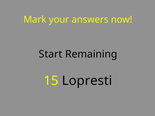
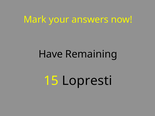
Start: Start -> Have
